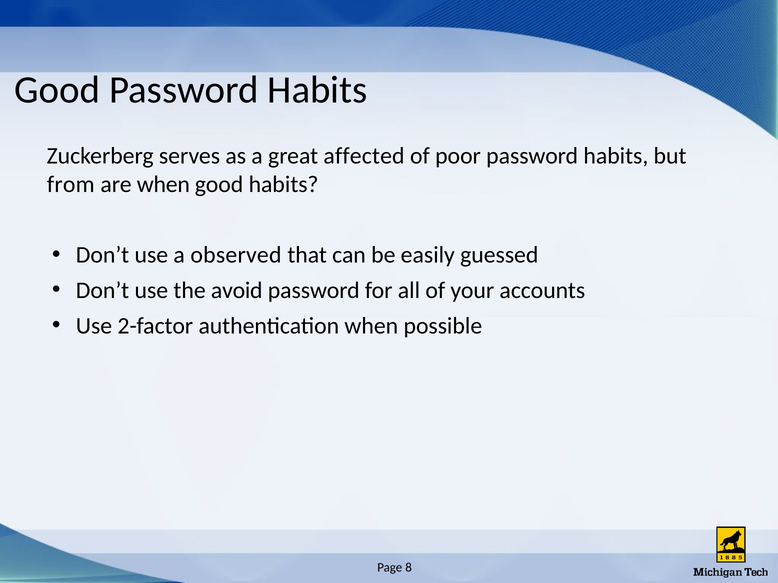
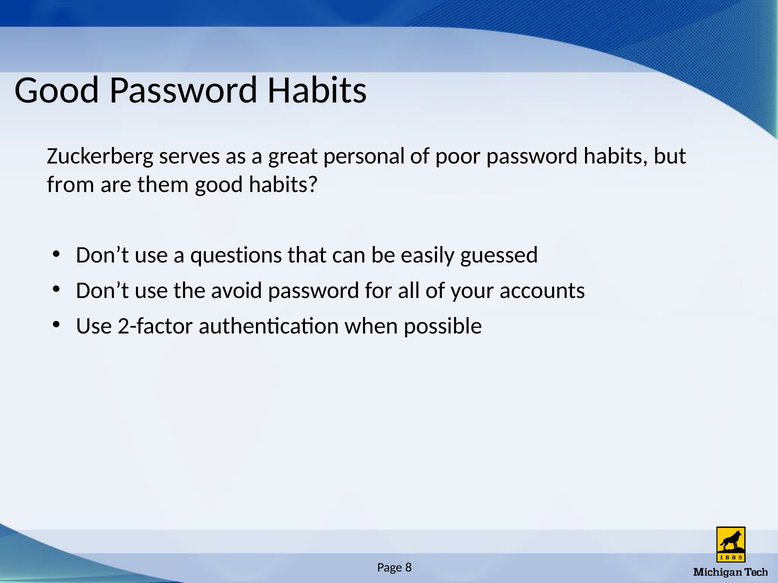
affected: affected -> personal
are when: when -> them
observed: observed -> questions
